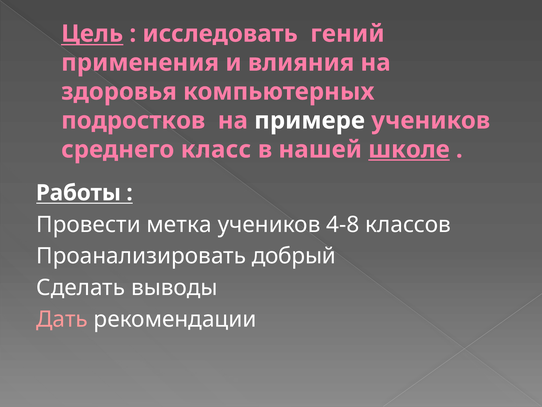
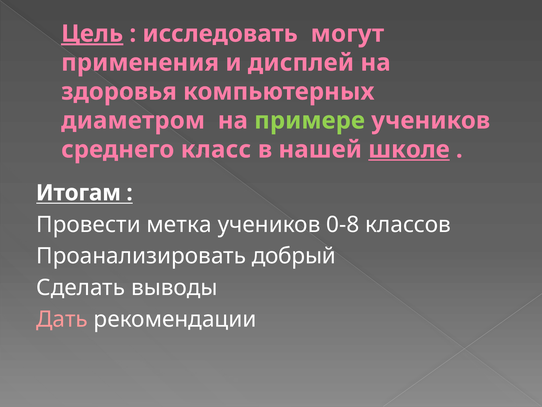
Цель underline: none -> present
гений: гений -> могут
влияния: влияния -> дисплей
подростков: подростков -> диаметром
примере colour: white -> light green
Работы: Работы -> Итогам
4-8: 4-8 -> 0-8
